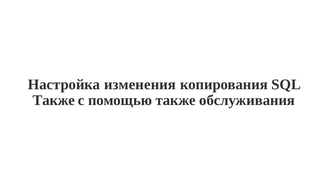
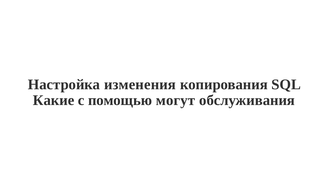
Также at (54, 100): Также -> Какие
помощью также: также -> могут
